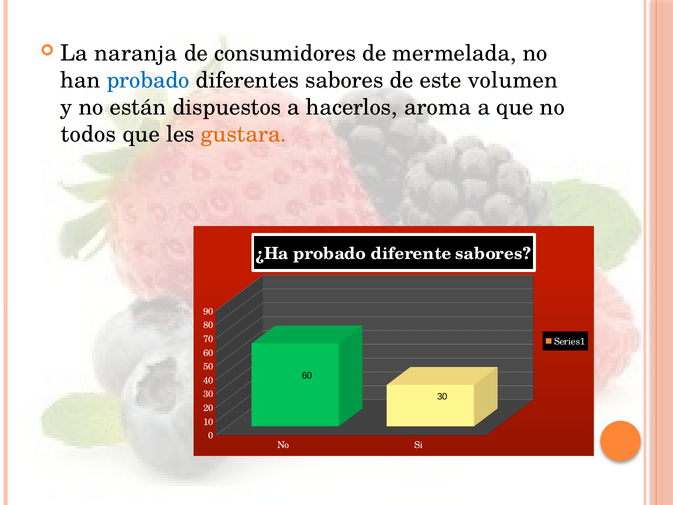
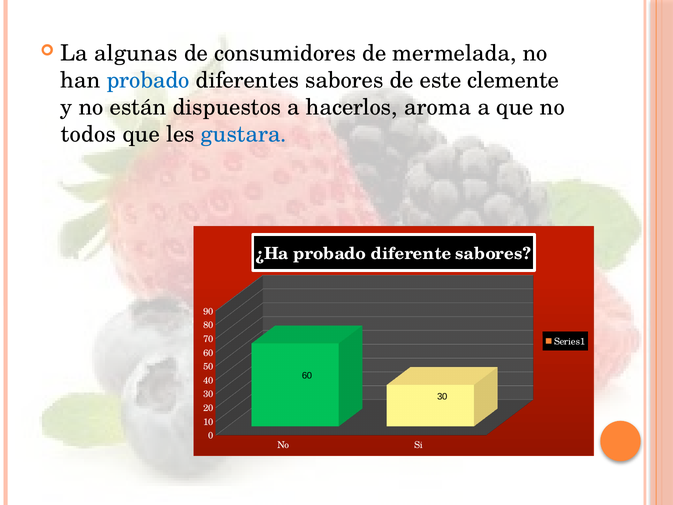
naranja: naranja -> algunas
volumen: volumen -> clemente
gustara colour: orange -> blue
